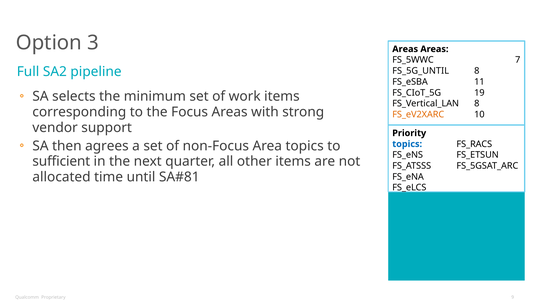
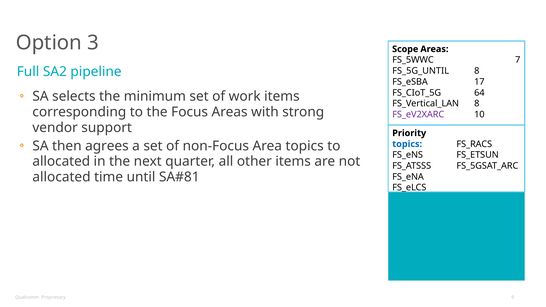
Areas at (405, 49): Areas -> Scope
11: 11 -> 17
19: 19 -> 64
FS_eV2XARC colour: orange -> purple
sufficient at (61, 161): sufficient -> allocated
